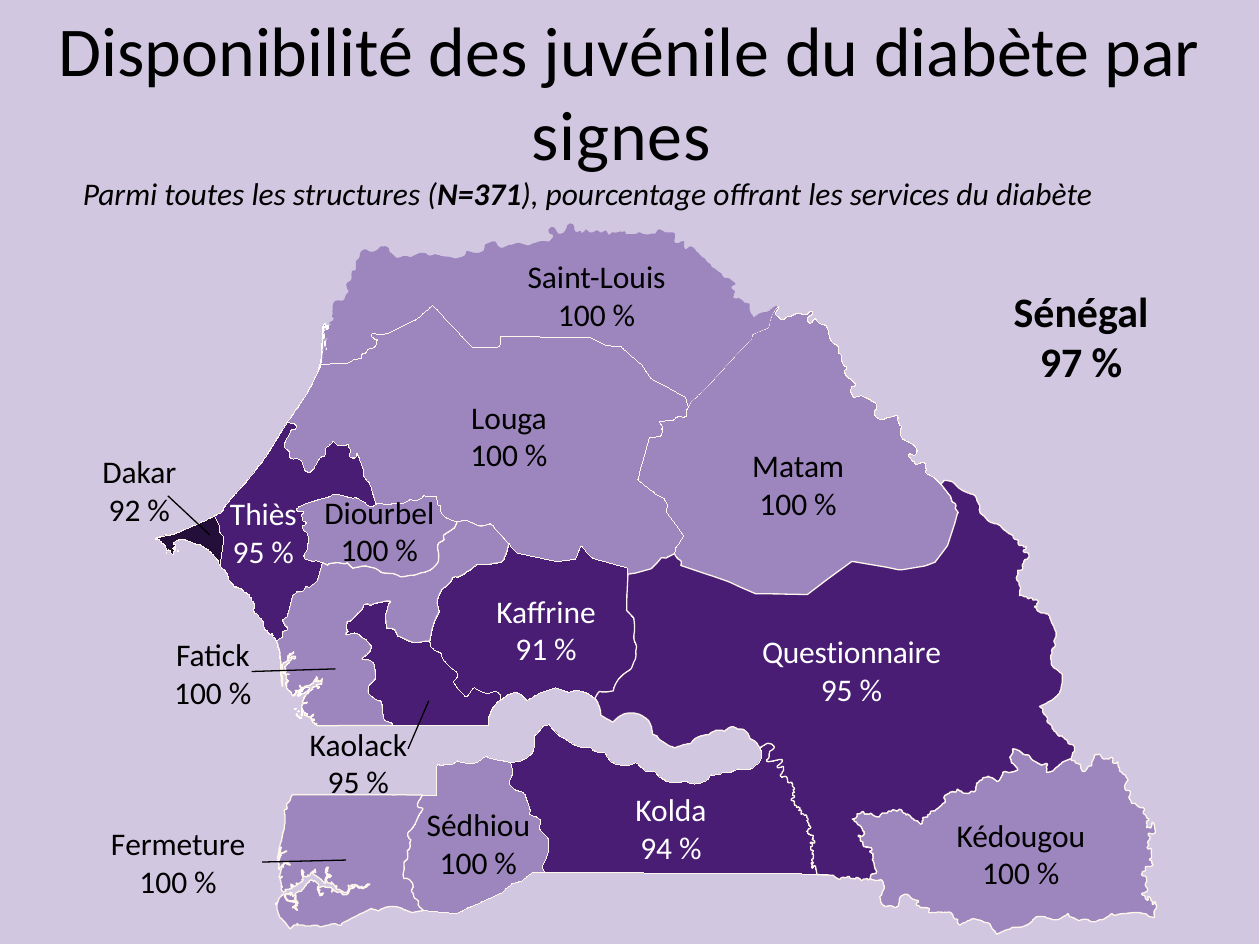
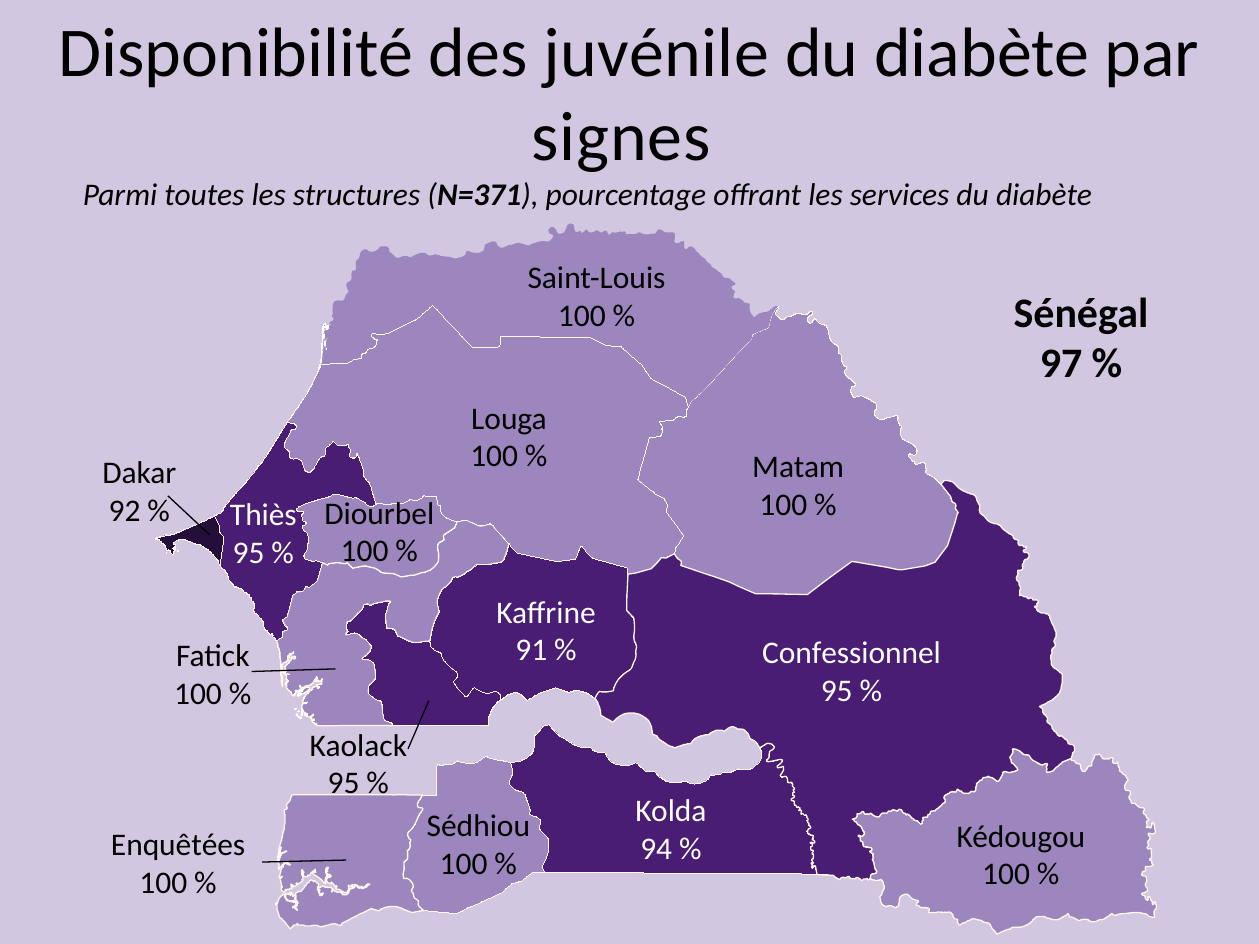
Questionnaire: Questionnaire -> Confessionnel
Fermeture: Fermeture -> Enquêtées
